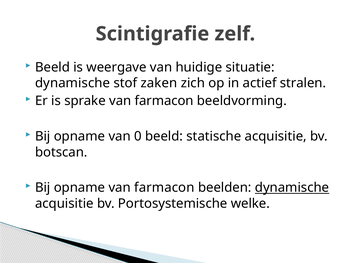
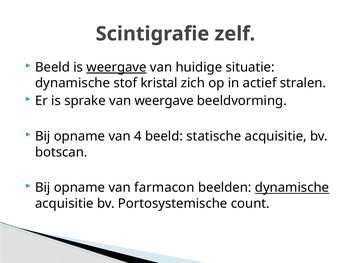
weergave at (116, 67) underline: none -> present
zaken: zaken -> kristal
sprake van farmacon: farmacon -> weergave
0: 0 -> 4
welke: welke -> count
